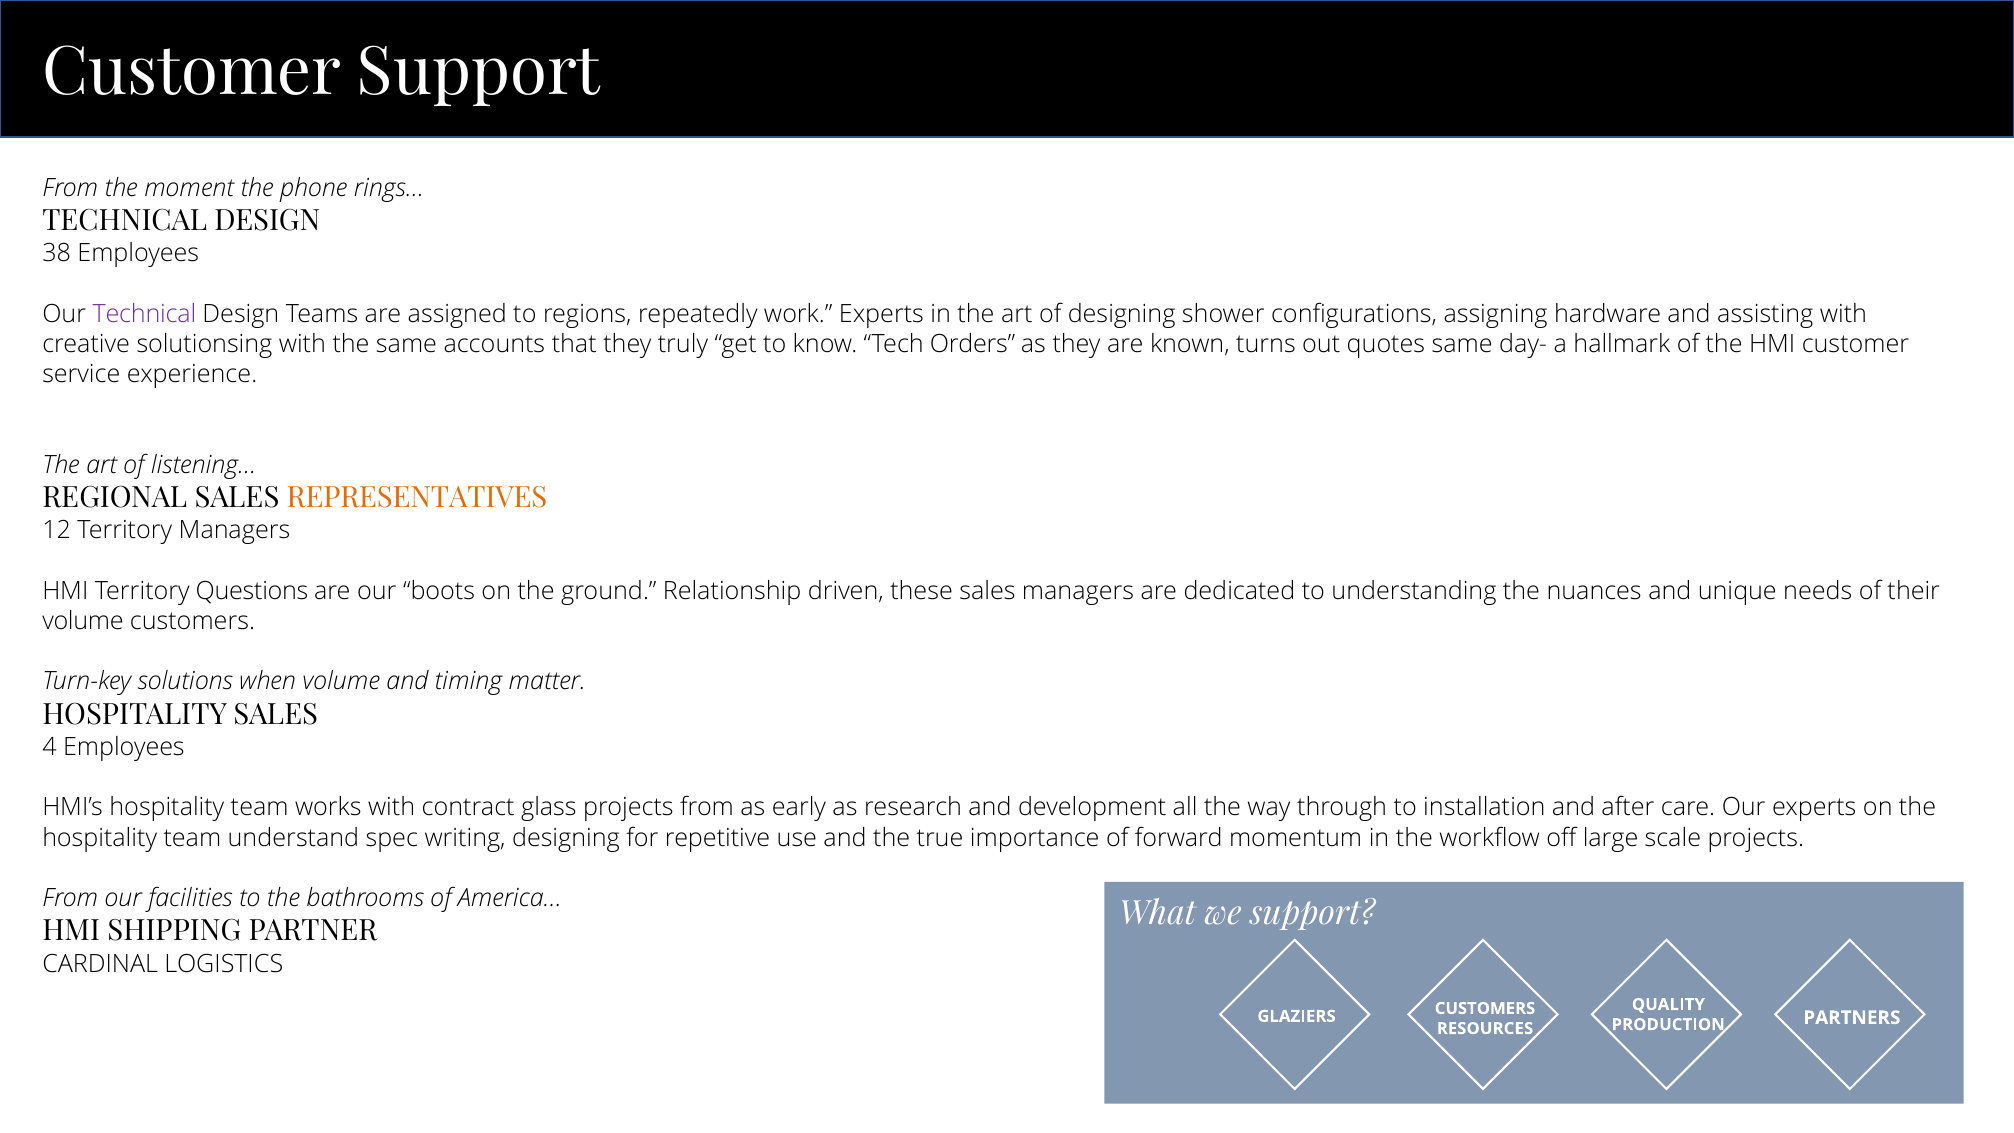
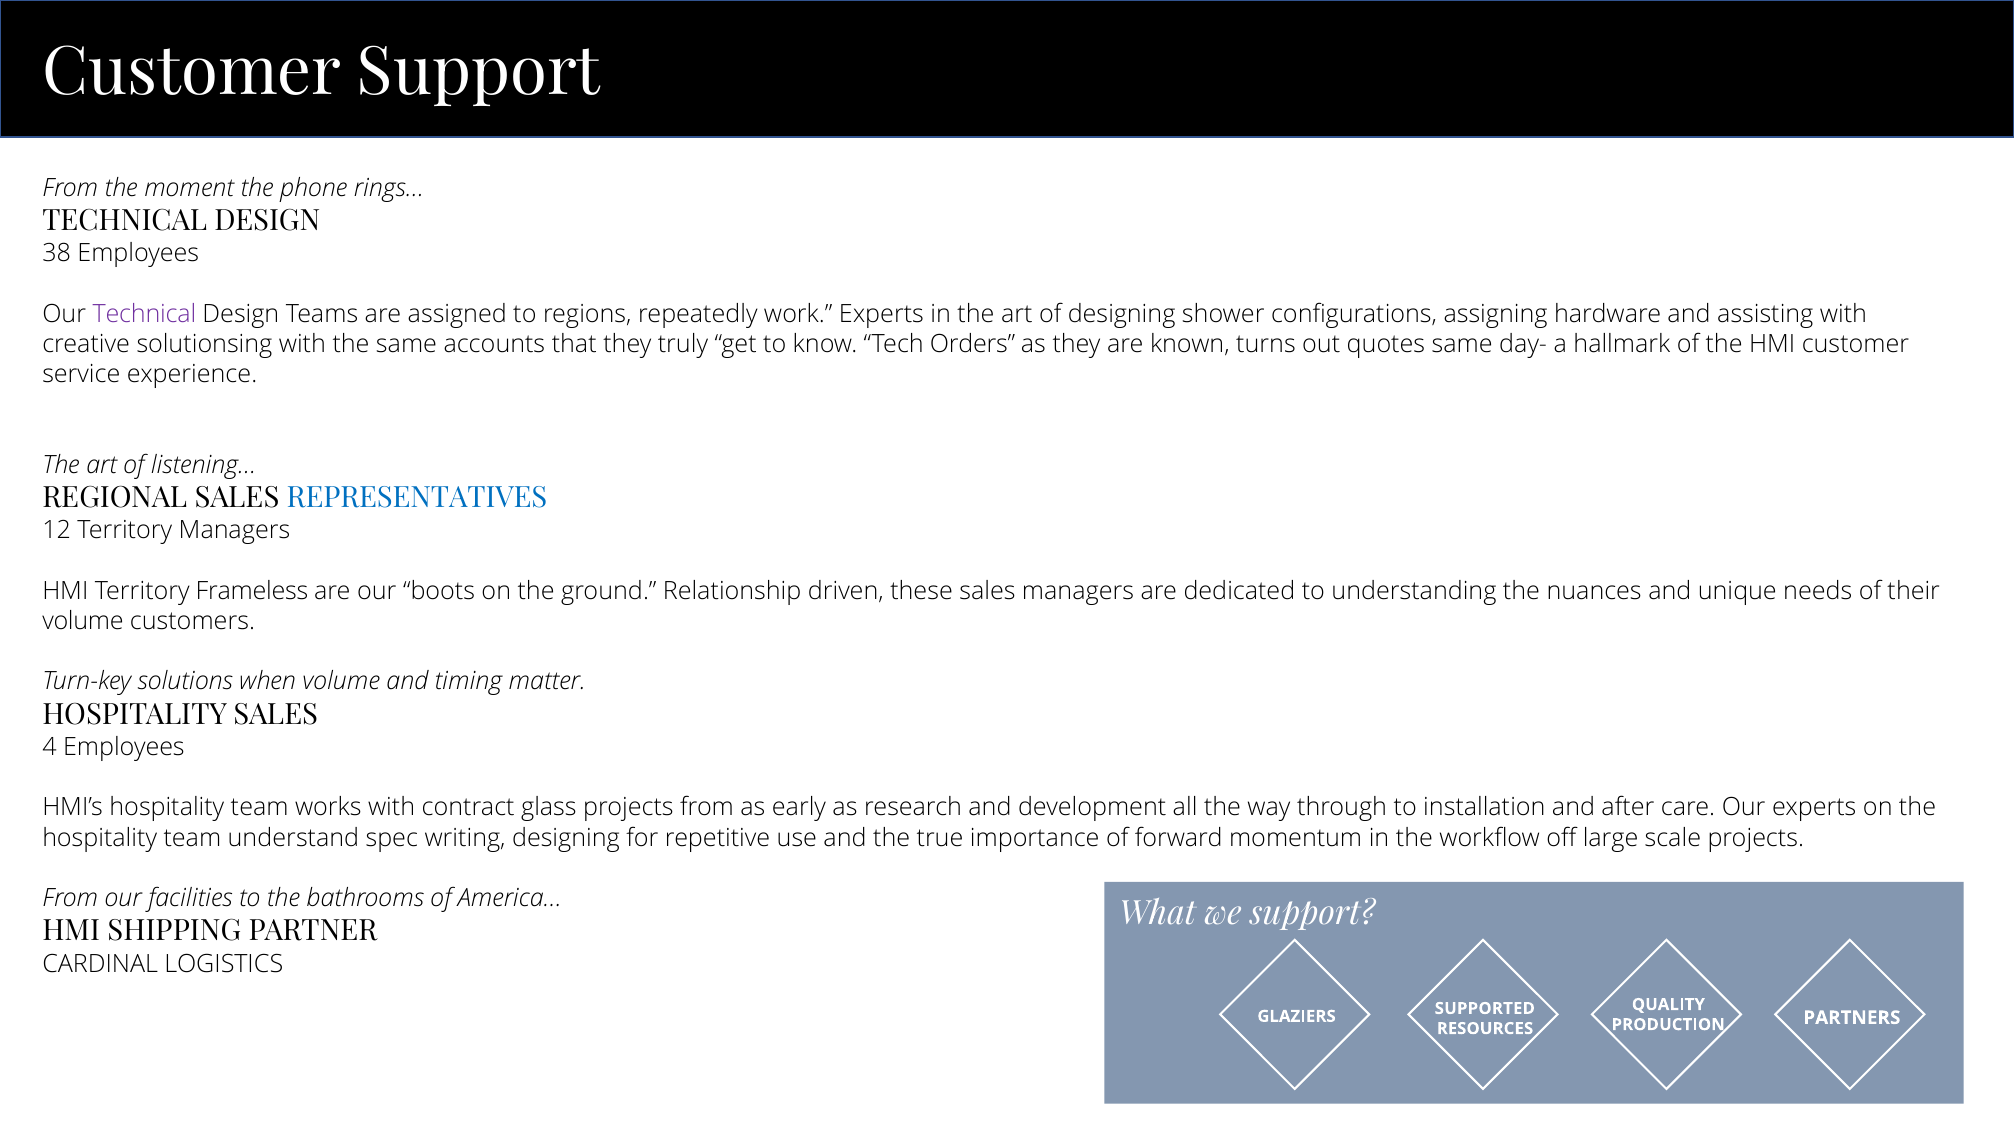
REPRESENTATIVES colour: orange -> blue
Questions: Questions -> Frameless
GLAZIERS CUSTOMERS: CUSTOMERS -> SUPPORTED
